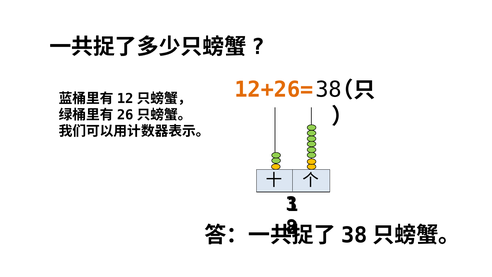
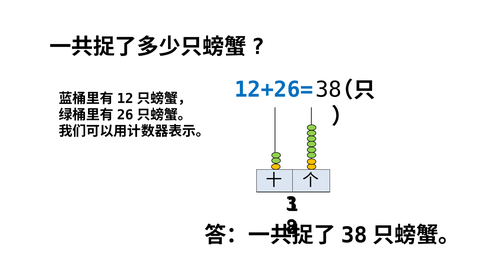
12+26= colour: orange -> blue
